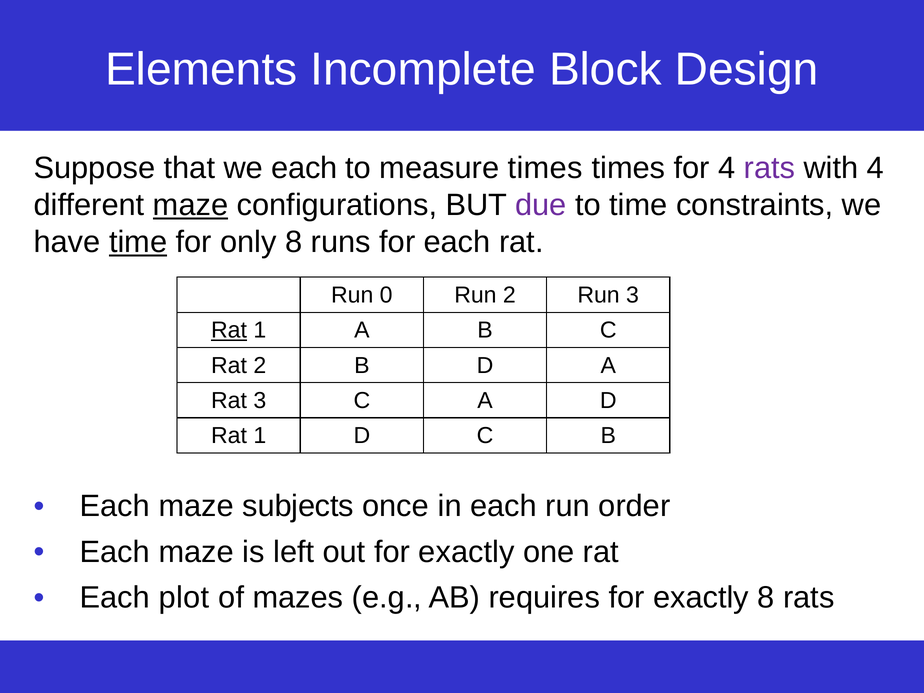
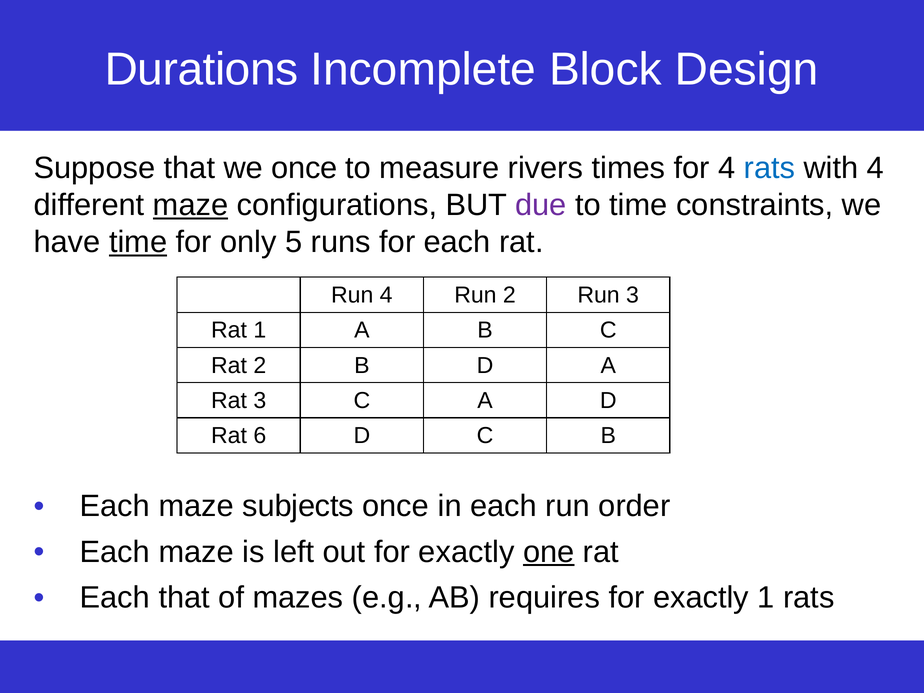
Elements: Elements -> Durations
we each: each -> once
measure times: times -> rivers
rats at (770, 168) colour: purple -> blue
only 8: 8 -> 5
Run 0: 0 -> 4
Rat at (229, 330) underline: present -> none
1 at (260, 436): 1 -> 6
one underline: none -> present
Each plot: plot -> that
exactly 8: 8 -> 1
